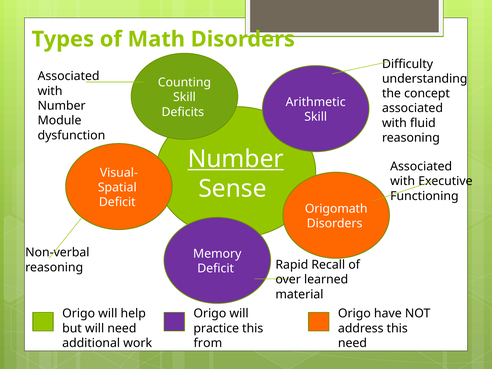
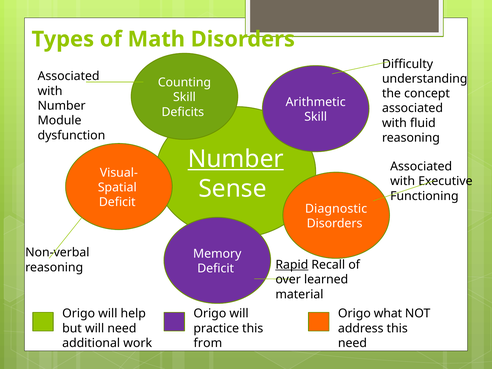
Origomath: Origomath -> Diagnostic
Rapid underline: none -> present
have: have -> what
